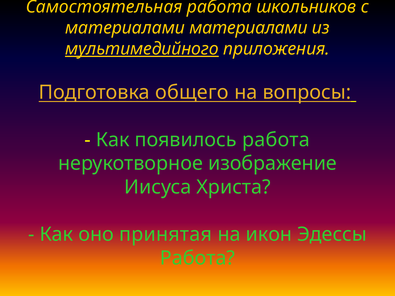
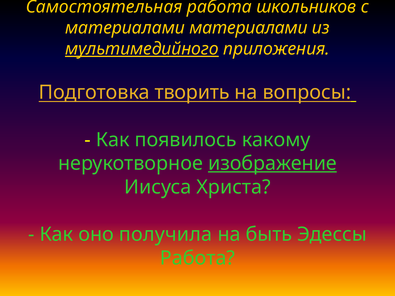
общего: общего -> творить
появилось работа: работа -> какому
изображение underline: none -> present
принятая: принятая -> получила
икон: икон -> быть
